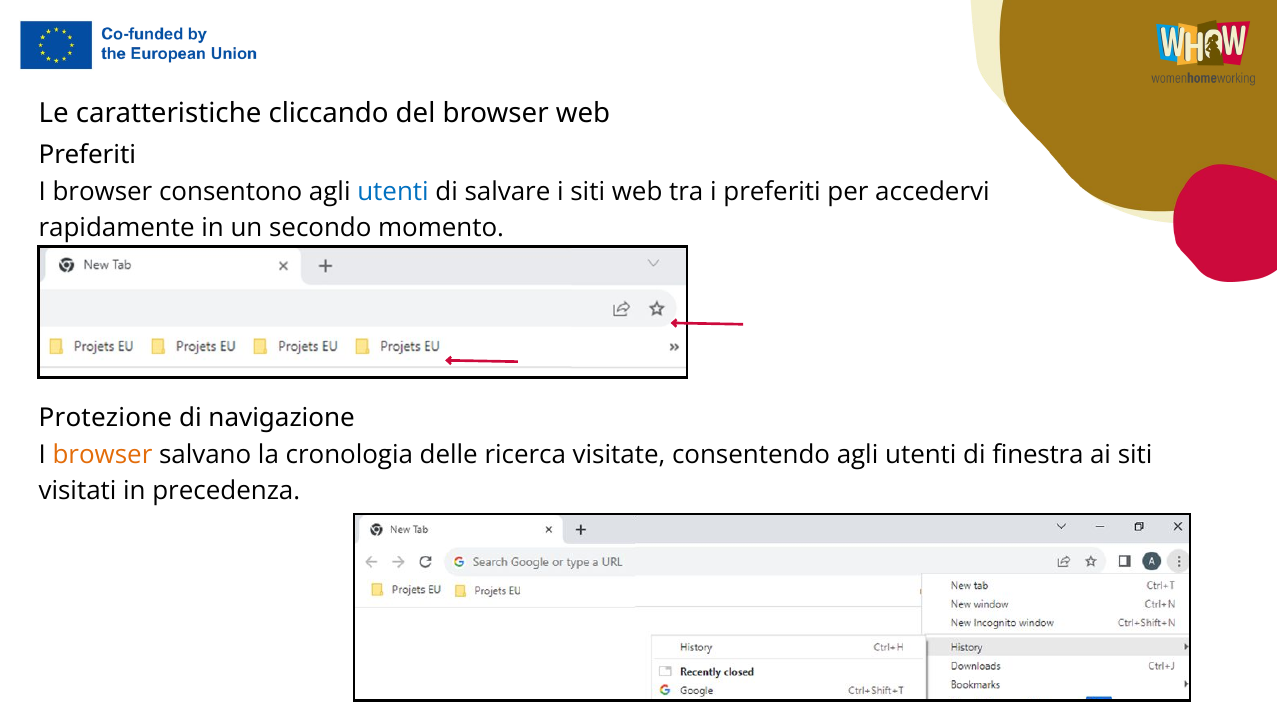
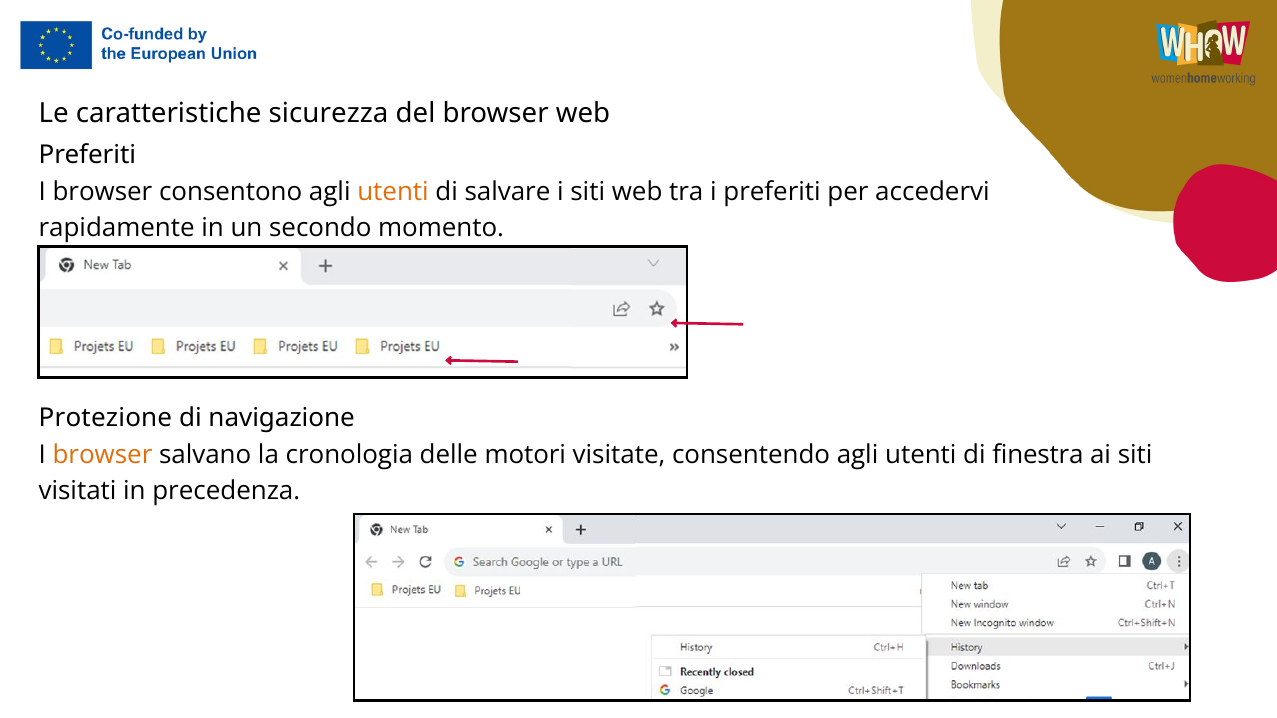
cliccando: cliccando -> sicurezza
utenti at (393, 192) colour: blue -> orange
ricerca: ricerca -> motori
